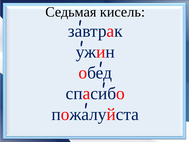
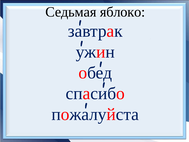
кисель: кисель -> яблоко
